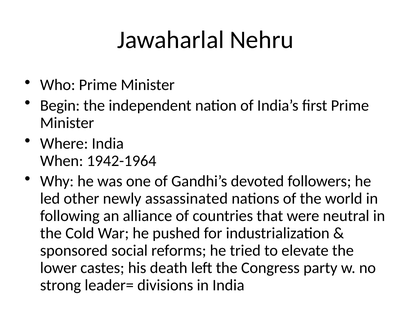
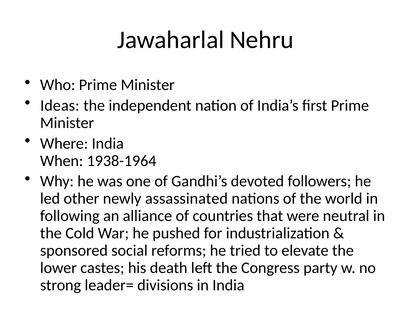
Begin: Begin -> Ideas
1942-1964: 1942-1964 -> 1938-1964
